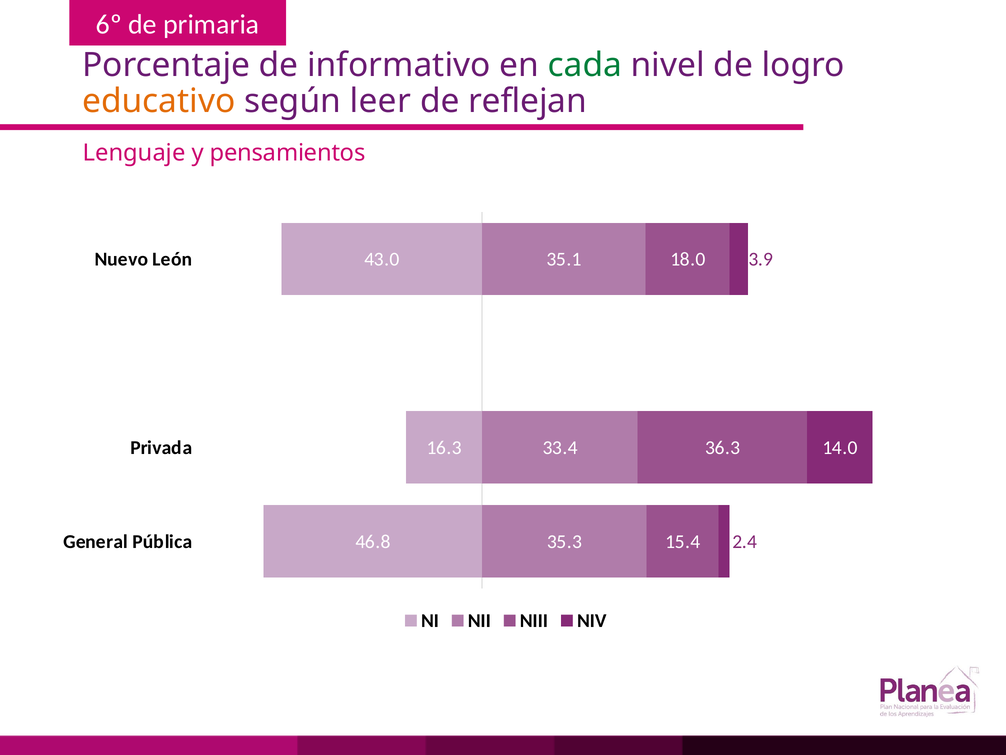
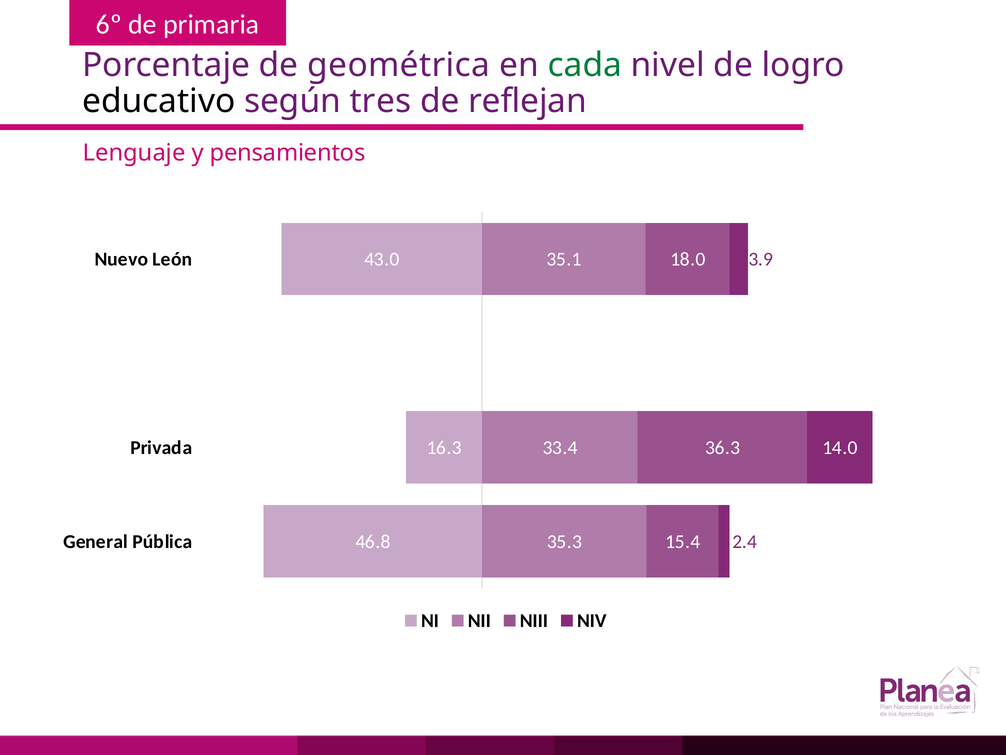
informativo: informativo -> geométrica
educativo colour: orange -> black
leer: leer -> tres
